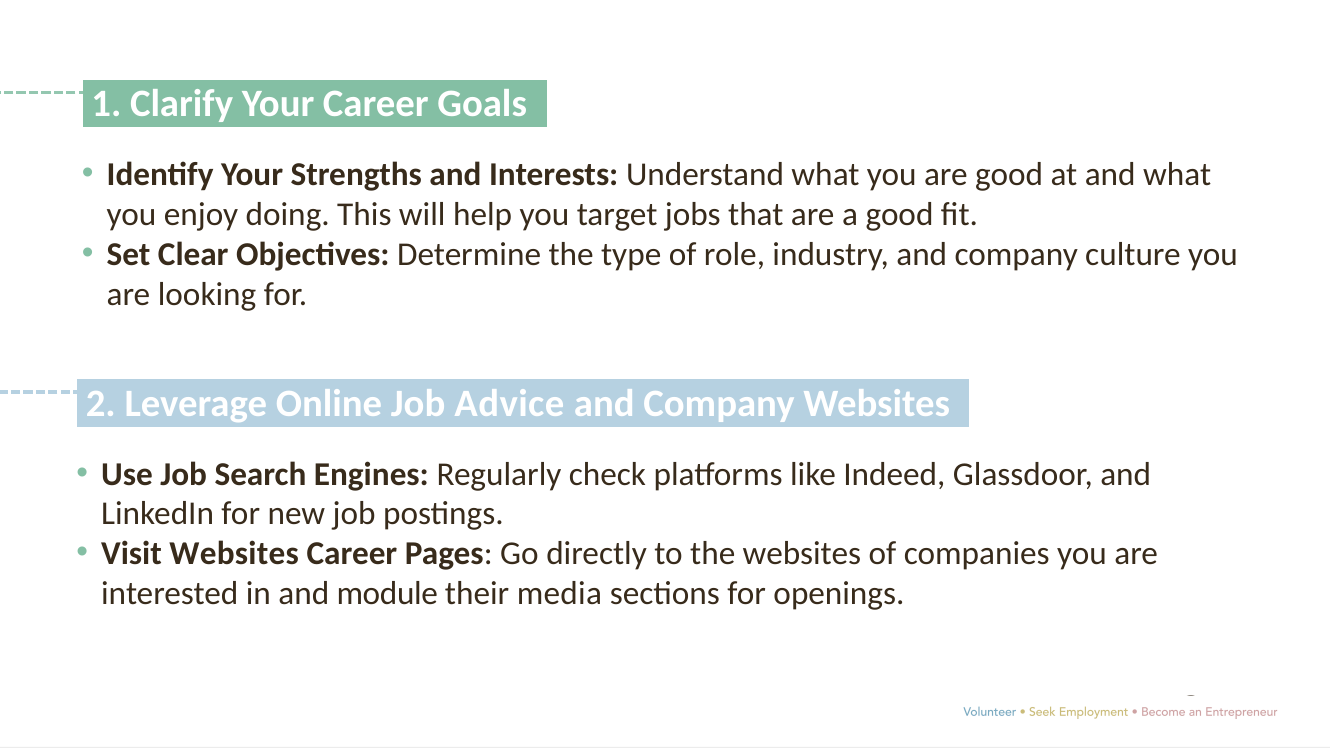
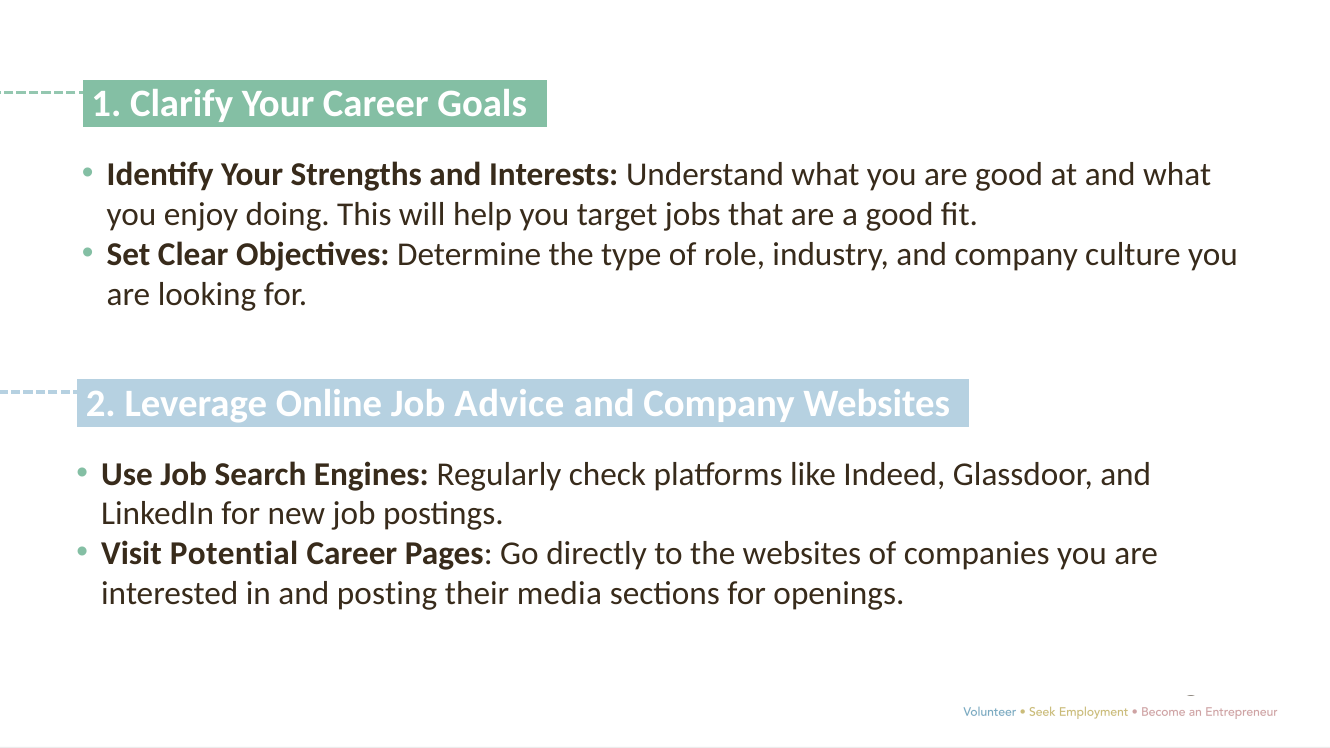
Visit Websites: Websites -> Potential
module: module -> posting
